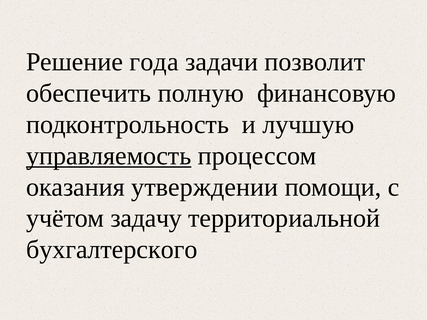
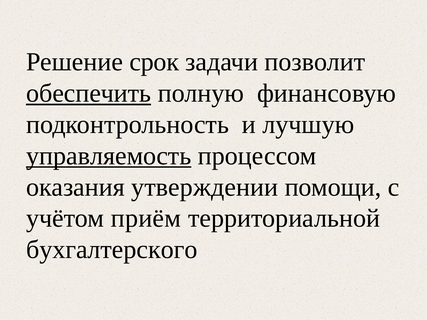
года: года -> срок
обеспечить underline: none -> present
задачу: задачу -> приём
